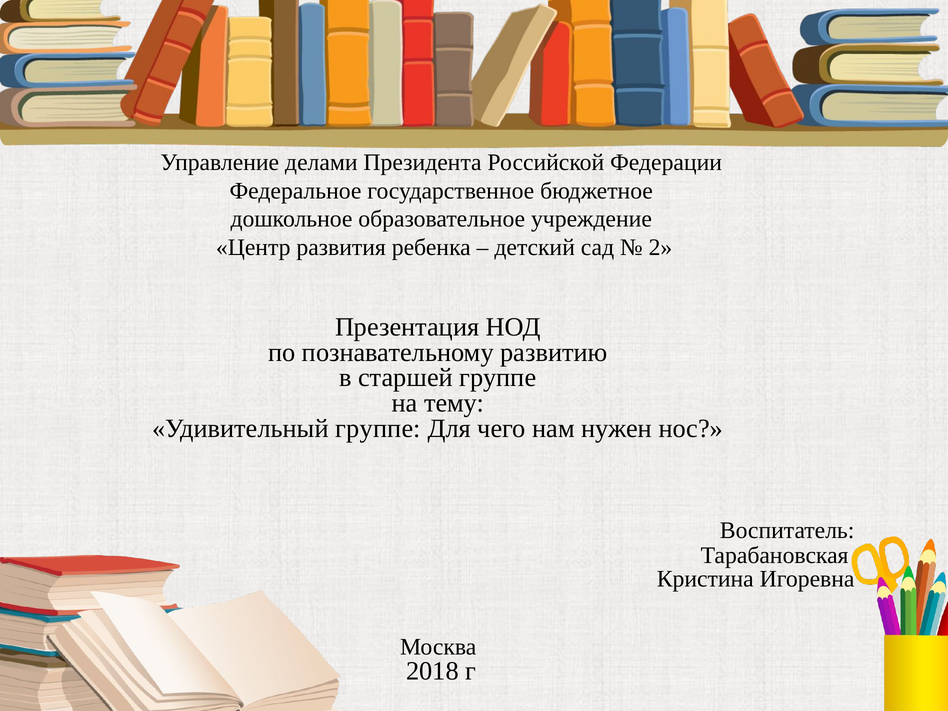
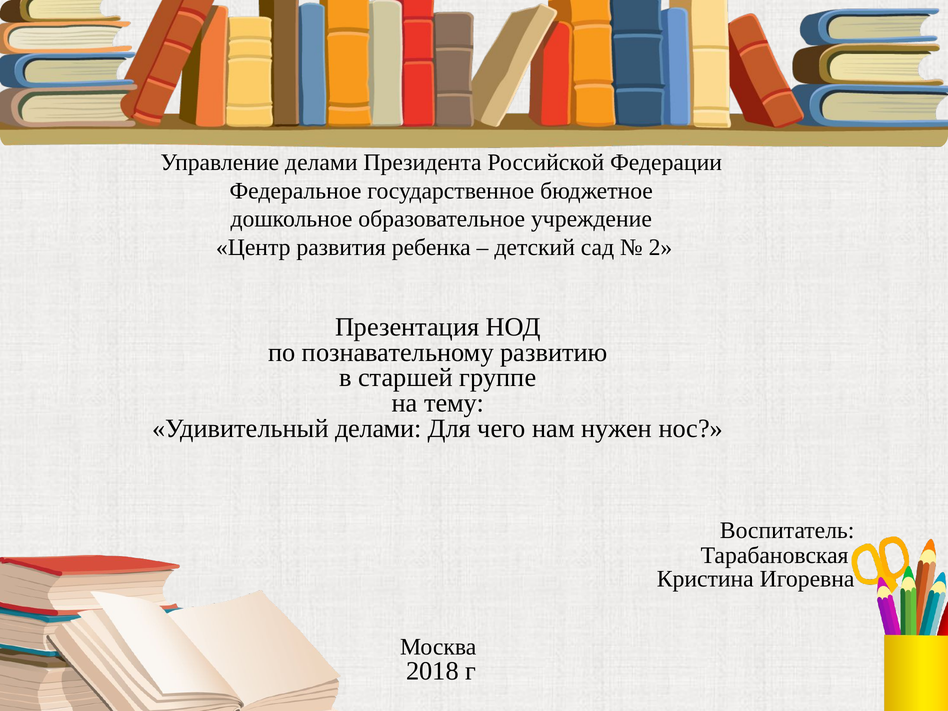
Удивительный группе: группе -> делами
